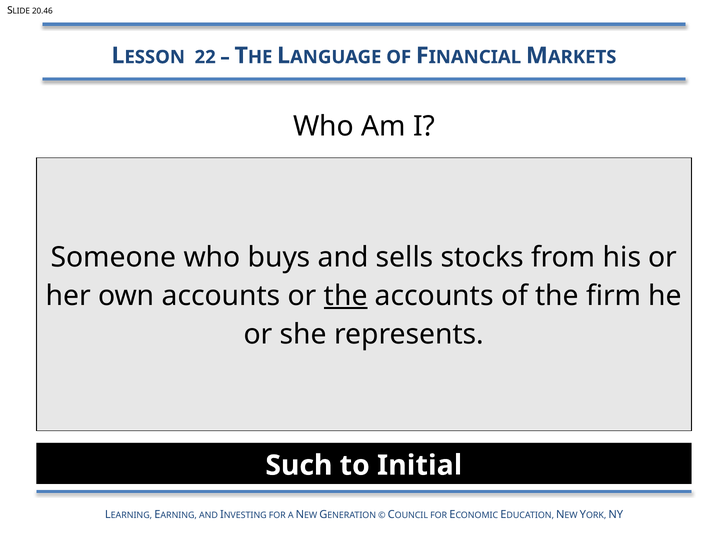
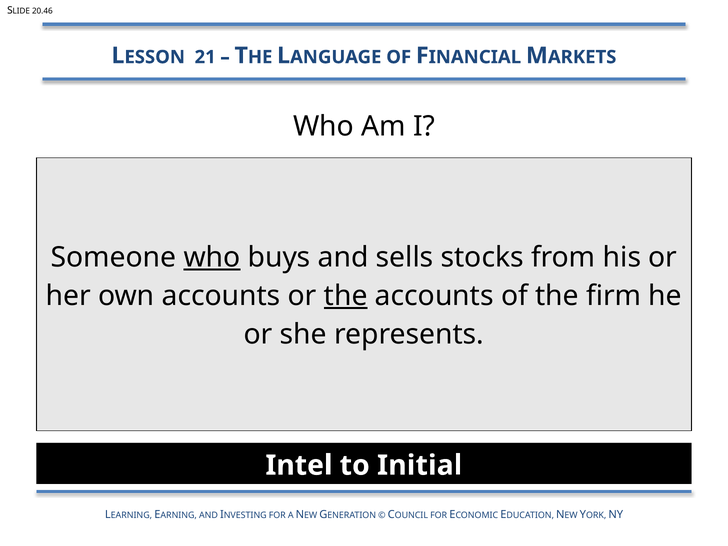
22: 22 -> 21
who at (212, 257) underline: none -> present
Such: Such -> Intel
